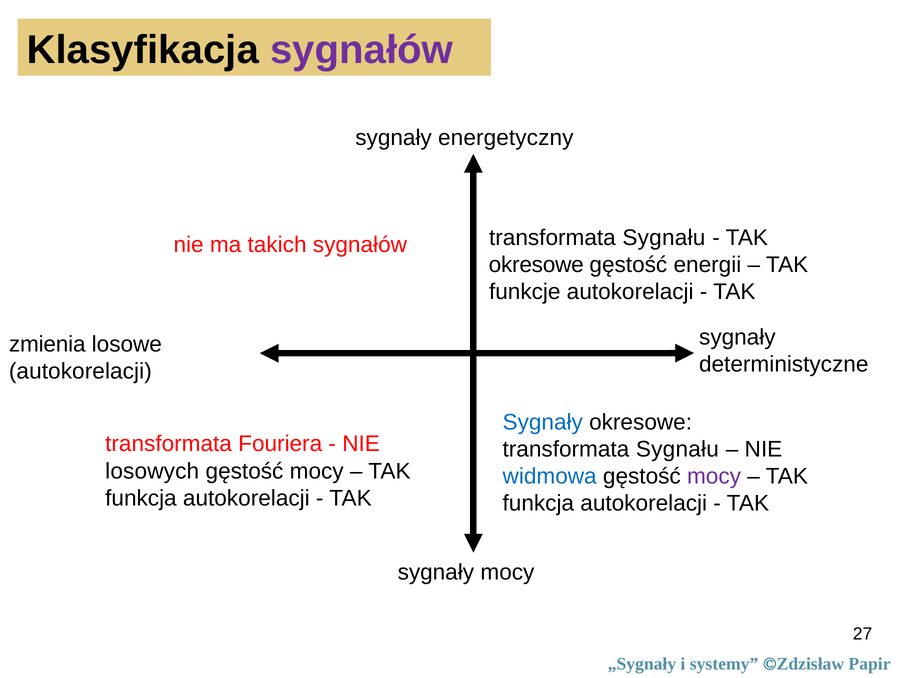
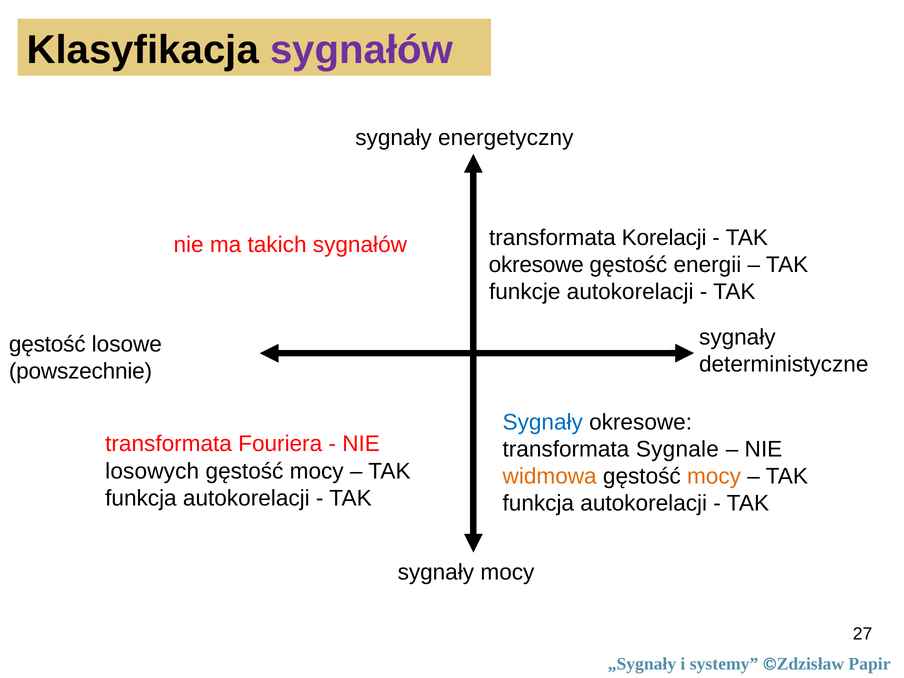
Sygnału at (664, 238): Sygnału -> Korelacji
zmienia at (47, 344): zmienia -> gęstość
autokorelacji at (80, 371): autokorelacji -> powszechnie
Sygnału at (677, 449): Sygnału -> Sygnale
widmowa colour: blue -> orange
mocy at (714, 476) colour: purple -> orange
